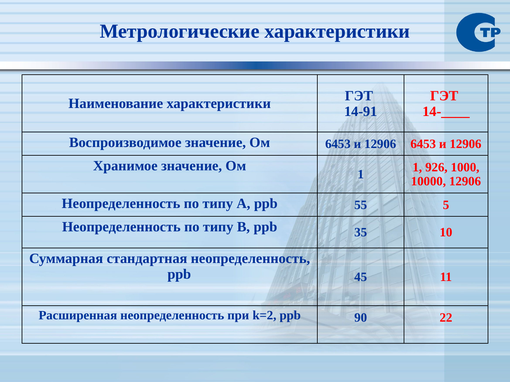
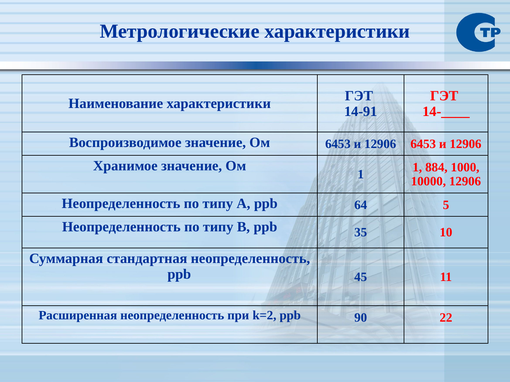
926: 926 -> 884
55: 55 -> 64
